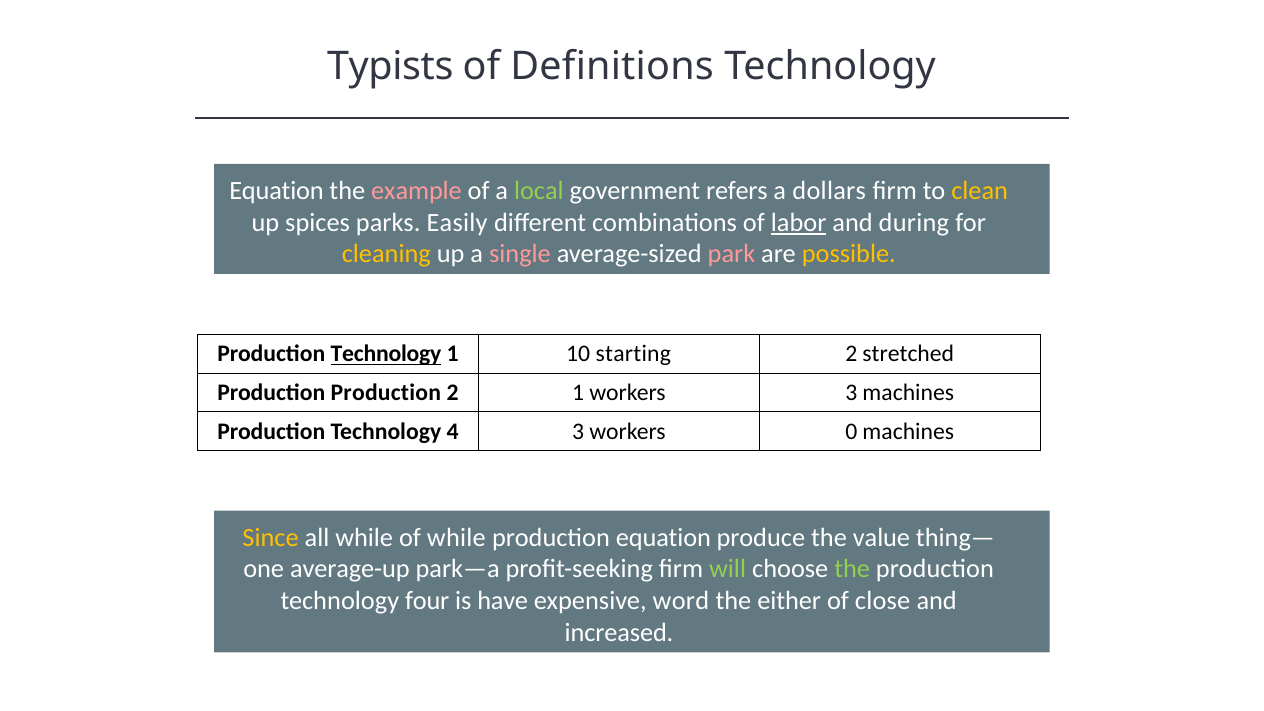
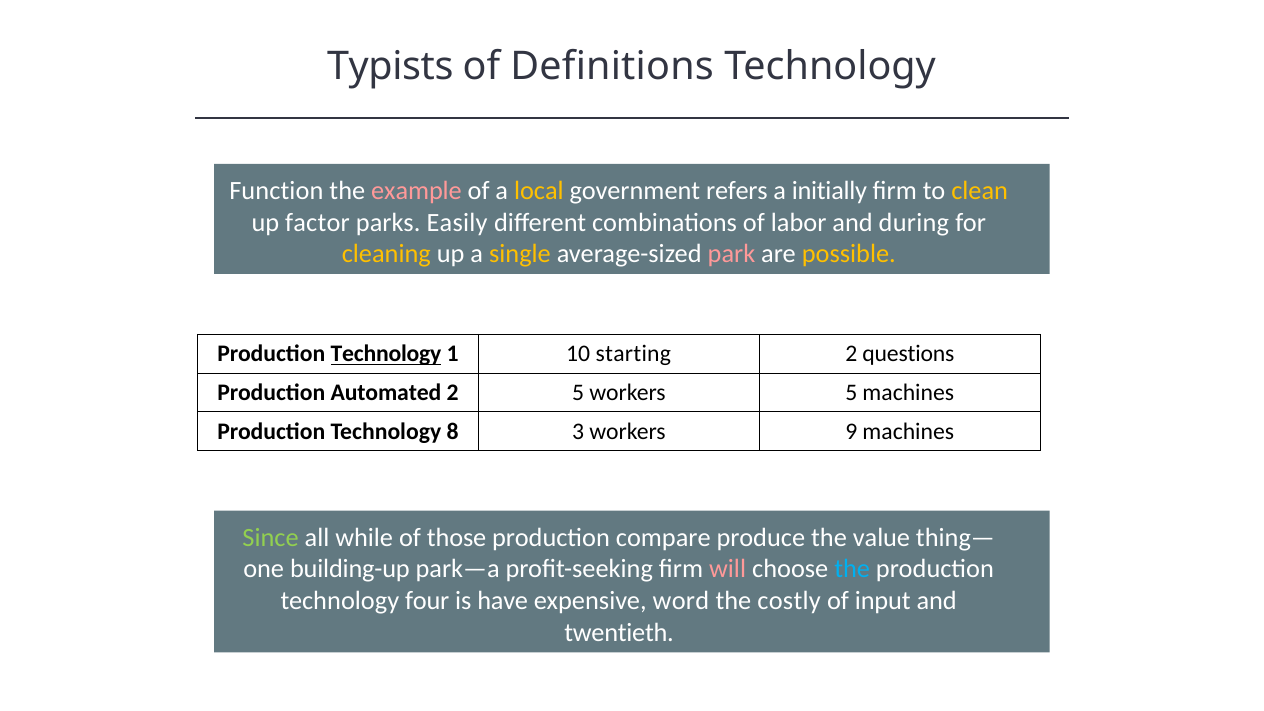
Equation at (276, 191): Equation -> Function
local colour: light green -> yellow
dollars: dollars -> initially
spices: spices -> factor
labor underline: present -> none
single colour: pink -> yellow
stretched: stretched -> questions
Production Production: Production -> Automated
2 1: 1 -> 5
workers 3: 3 -> 5
4: 4 -> 8
0: 0 -> 9
Since colour: yellow -> light green
of while: while -> those
production equation: equation -> compare
average-up: average-up -> building-up
will colour: light green -> pink
the at (852, 569) colour: light green -> light blue
either: either -> costly
close: close -> input
increased: increased -> twentieth
